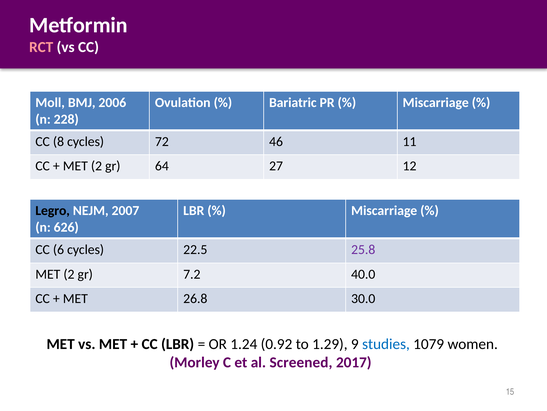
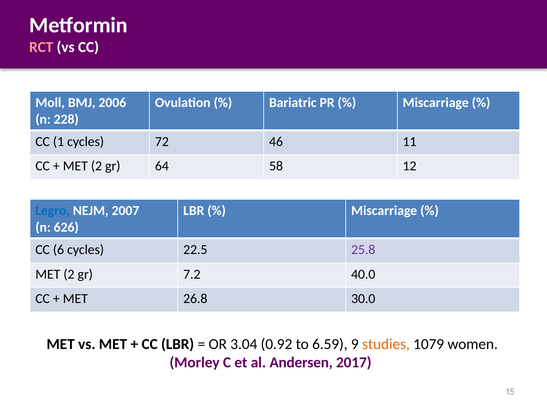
8: 8 -> 1
27: 27 -> 58
Legro colour: black -> blue
1.24: 1.24 -> 3.04
1.29: 1.29 -> 6.59
studies colour: blue -> orange
Screened: Screened -> Andersen
